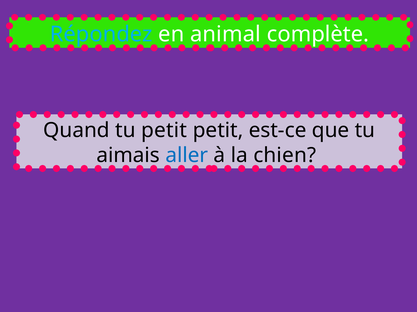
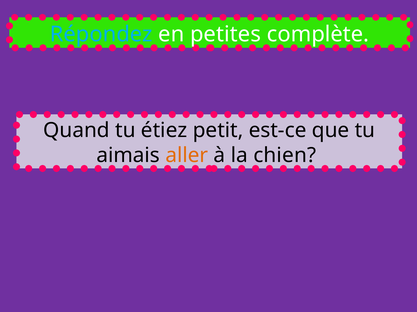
animal: animal -> petites
tu petit: petit -> étiez
aller colour: blue -> orange
